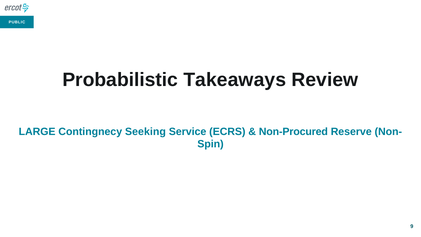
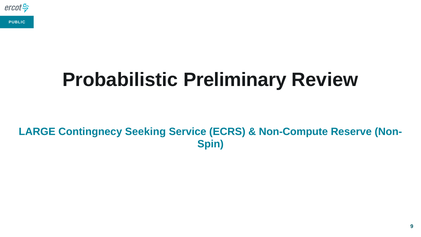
Takeaways: Takeaways -> Preliminary
Non-Procured: Non-Procured -> Non-Compute
